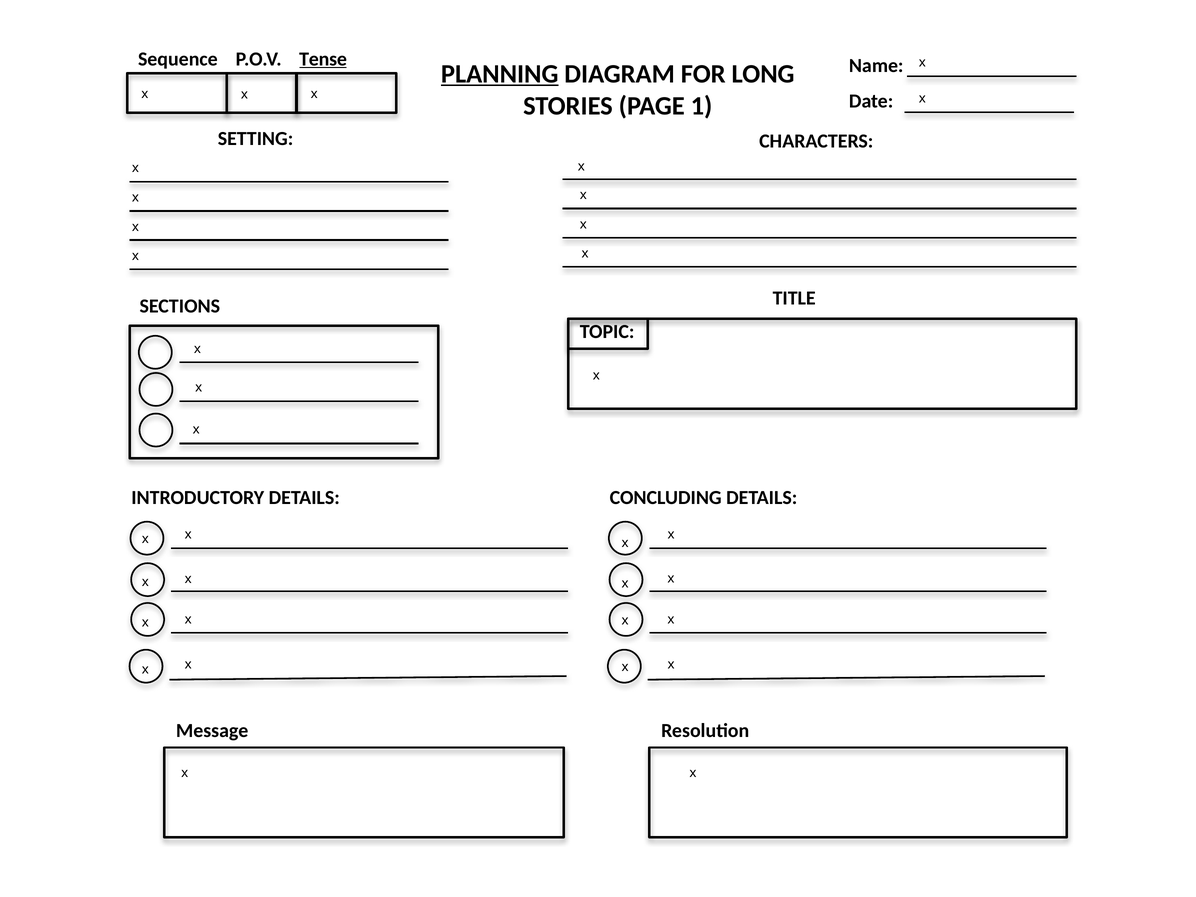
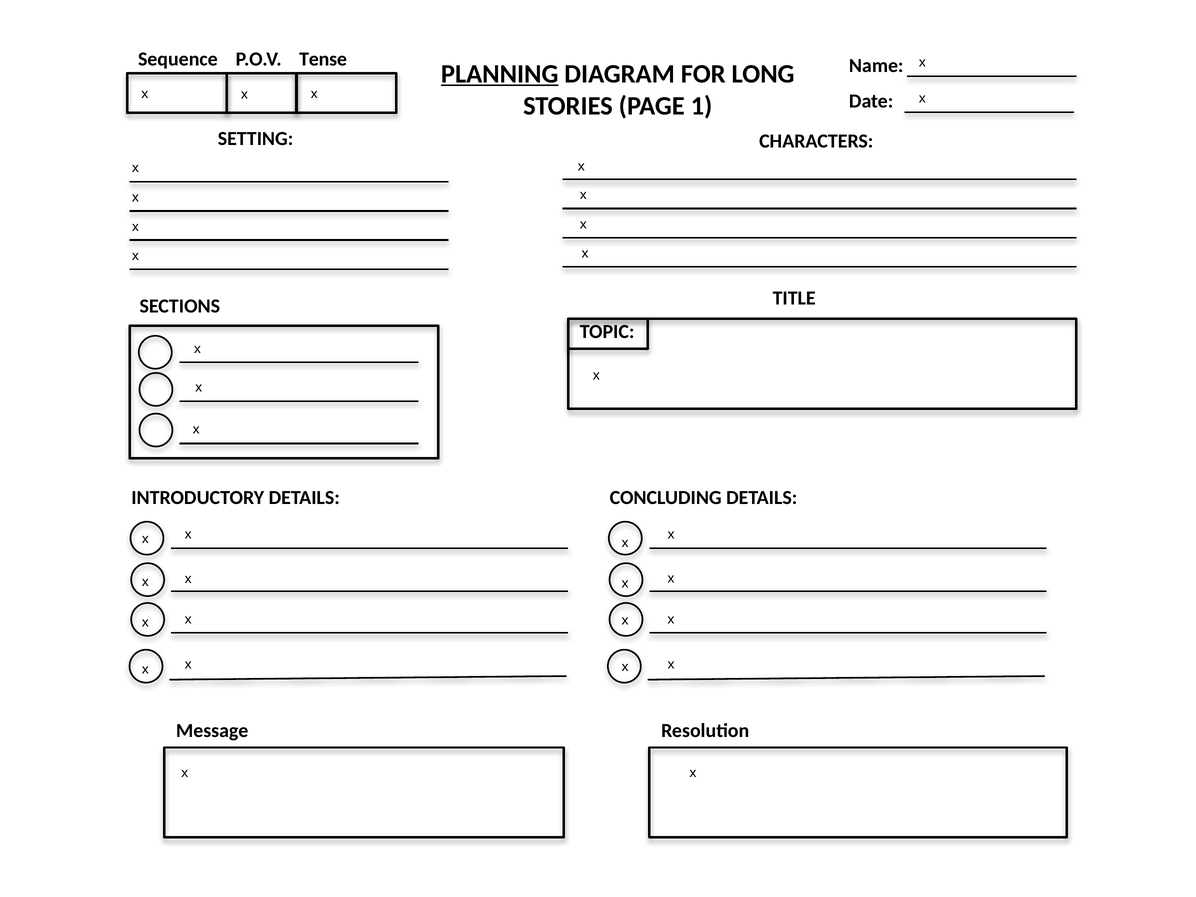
Tense underline: present -> none
